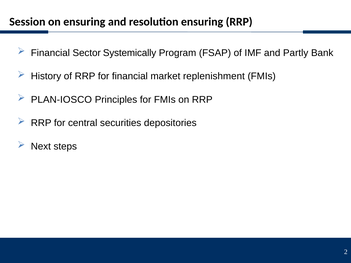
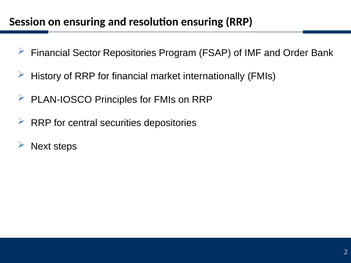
Systemically: Systemically -> Repositories
Partly: Partly -> Order
replenishment: replenishment -> internationally
